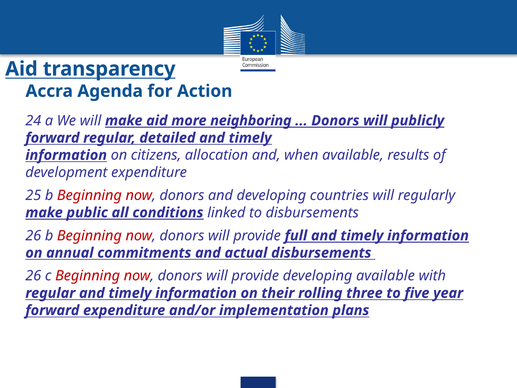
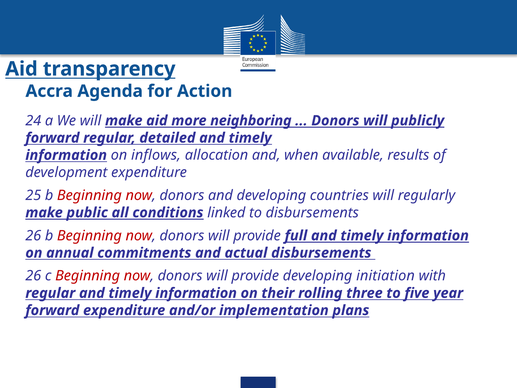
citizens: citizens -> inflows
developing available: available -> initiation
